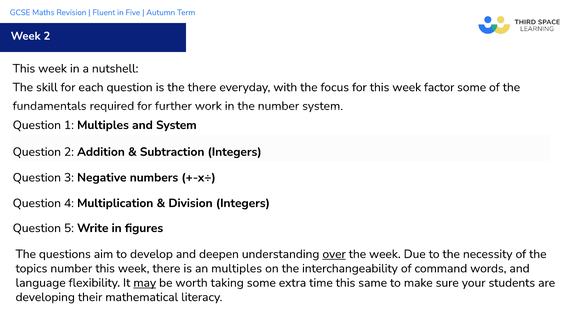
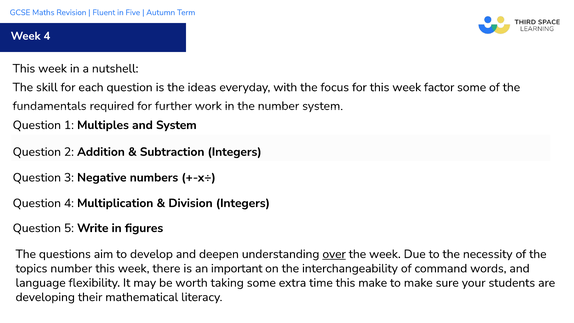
Week 2: 2 -> 4
the there: there -> ideas
an multiples: multiples -> important
may underline: present -> none
this same: same -> make
